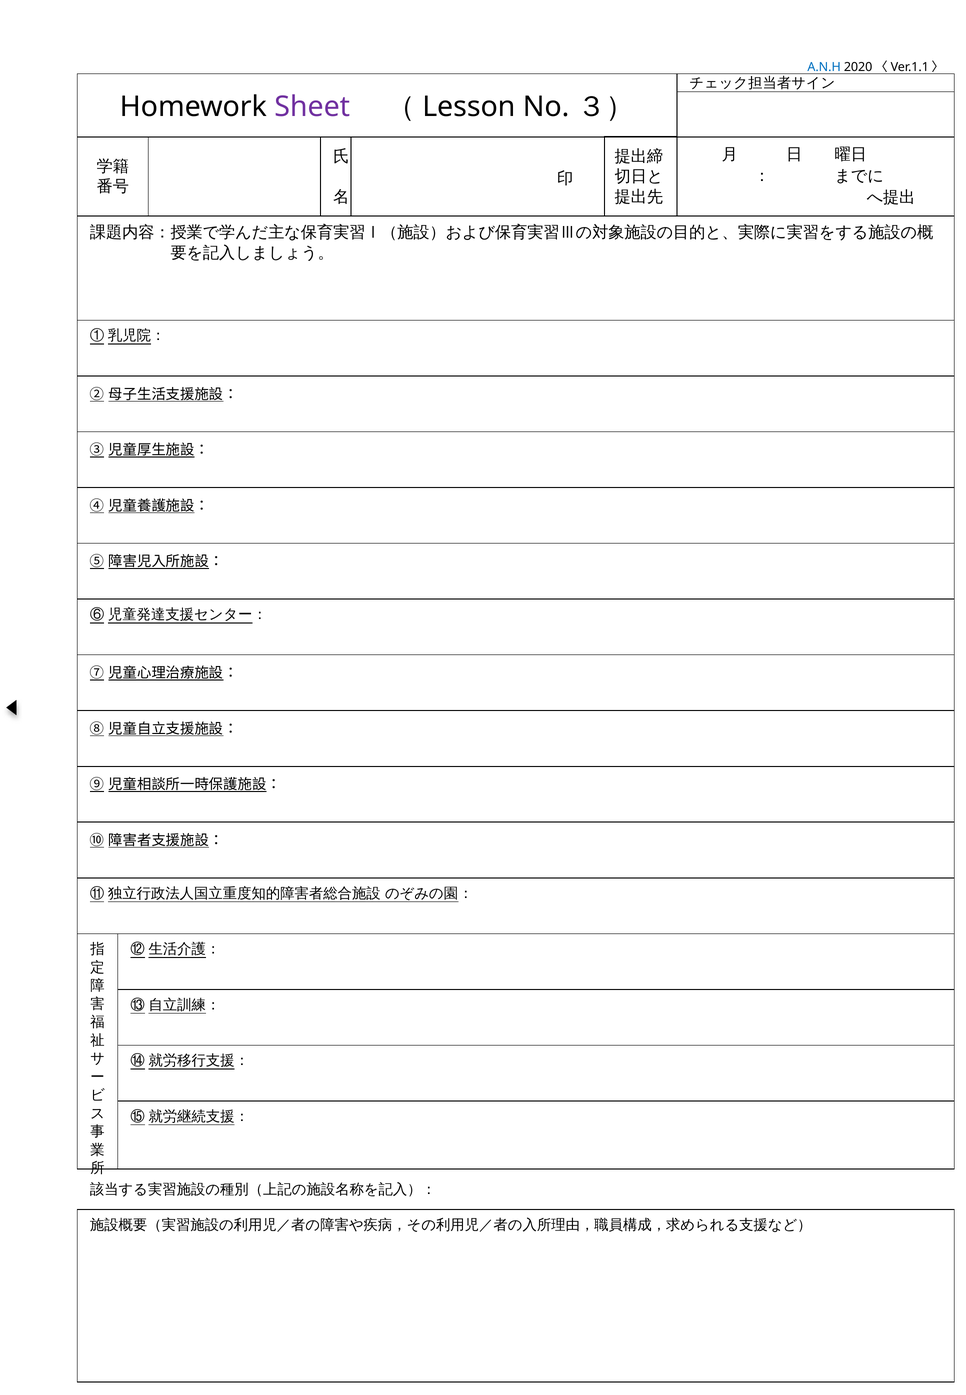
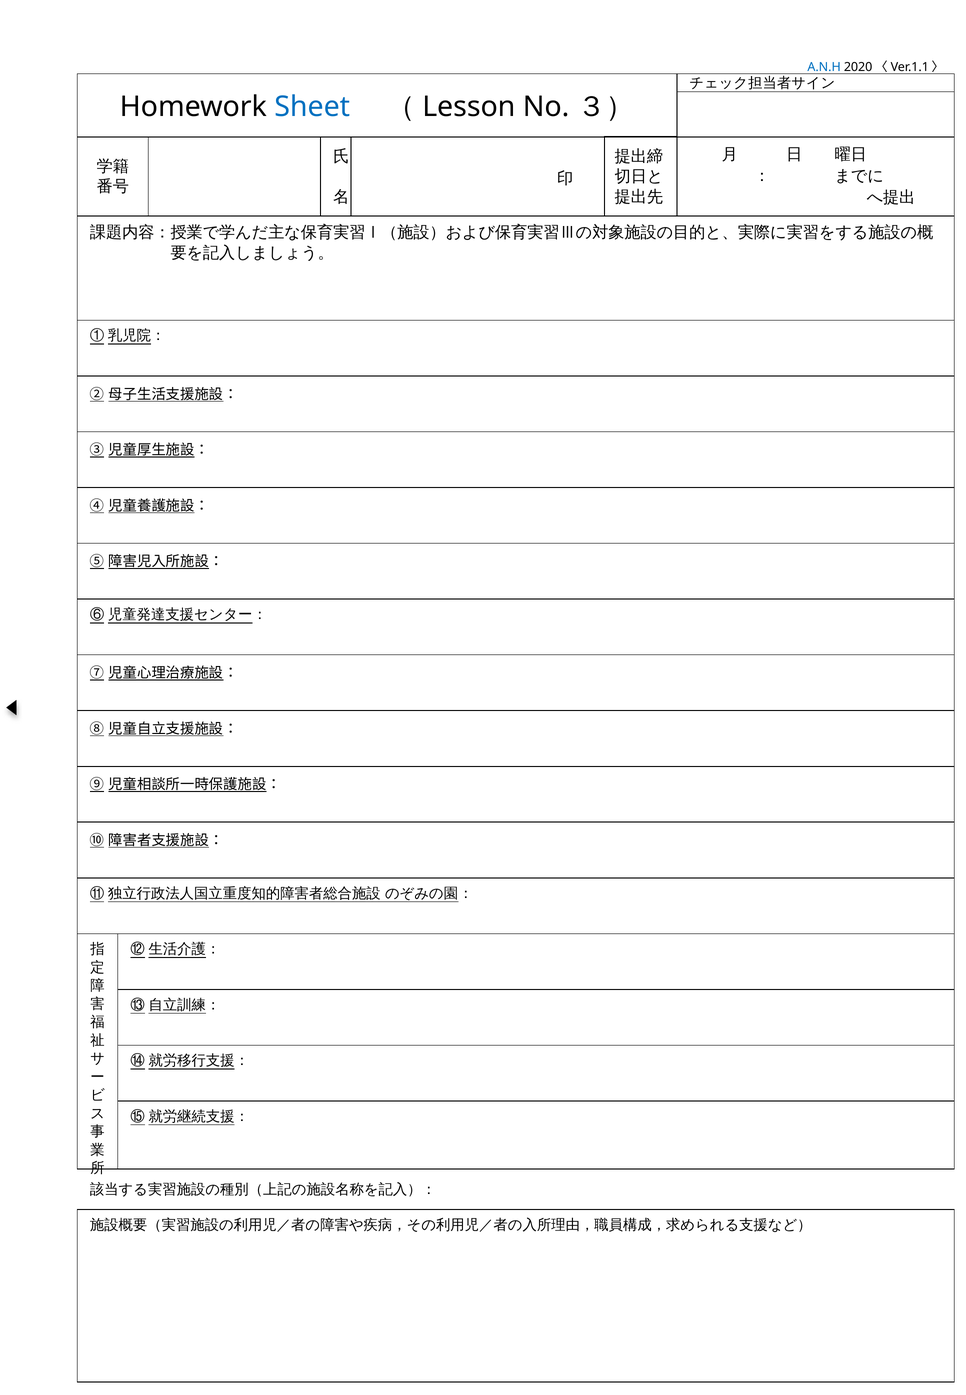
Sheet colour: purple -> blue
